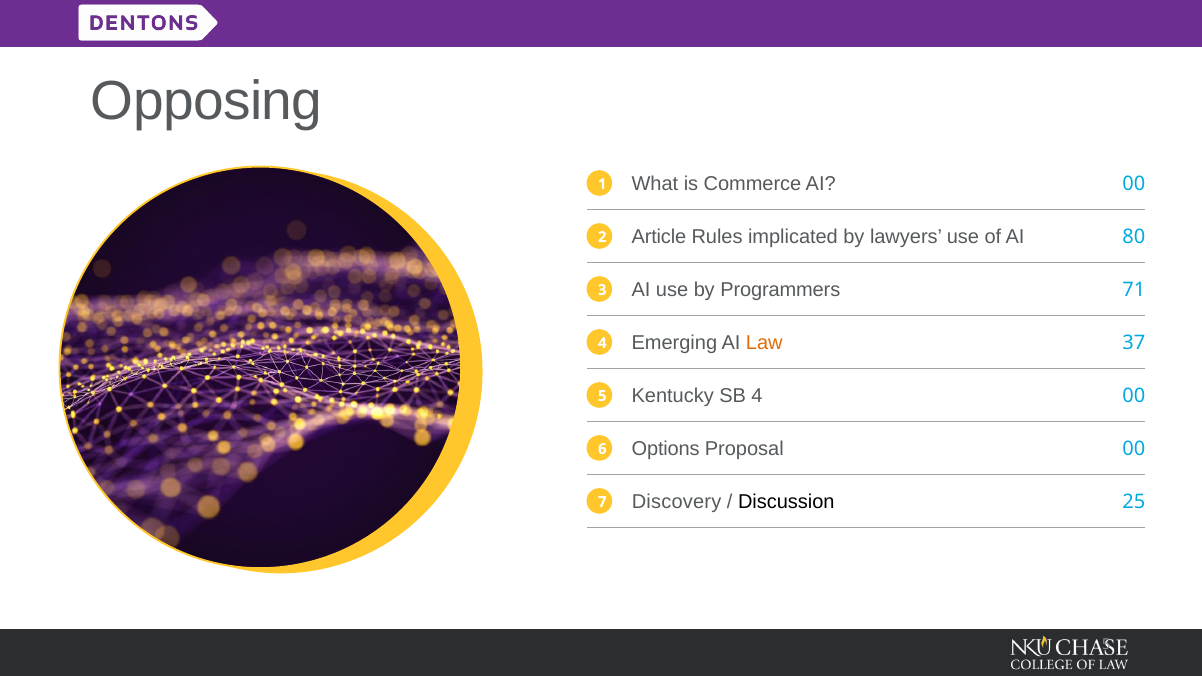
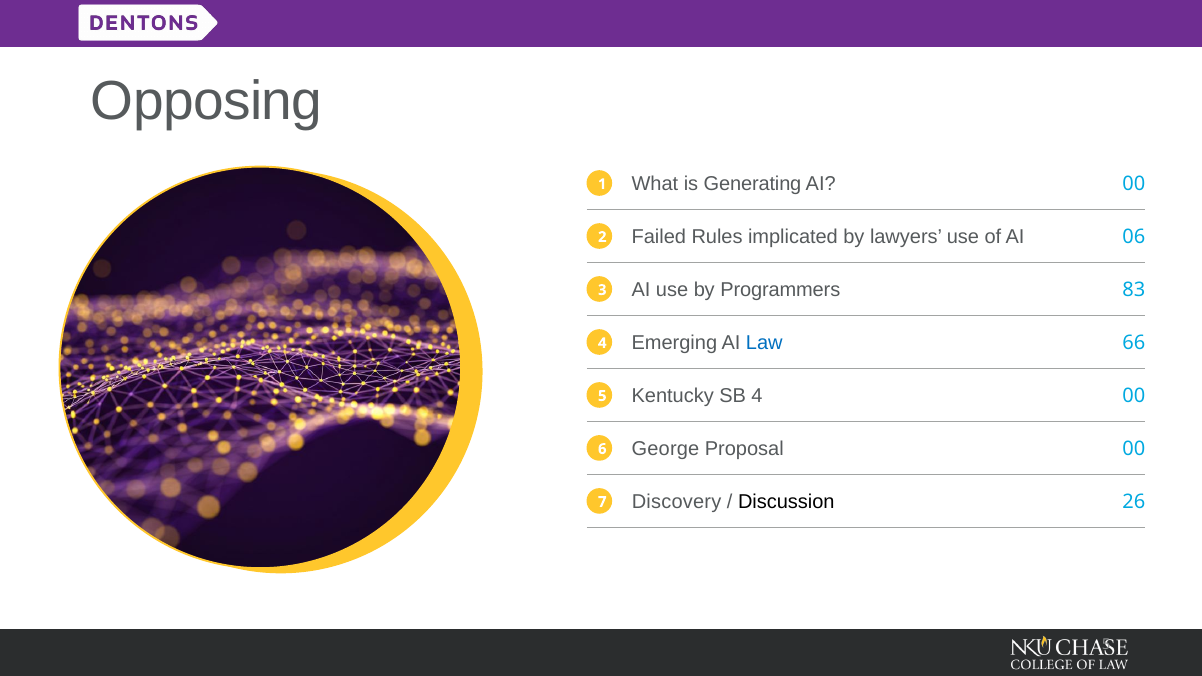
Commerce: Commerce -> Generating
Article: Article -> Failed
80: 80 -> 06
71: 71 -> 83
Law colour: orange -> blue
37: 37 -> 66
Options: Options -> George
25: 25 -> 26
